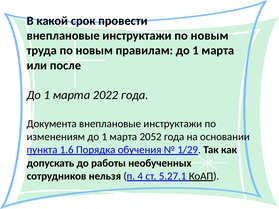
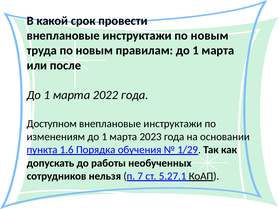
Документа: Документа -> Доступном
2052: 2052 -> 2023
4: 4 -> 7
